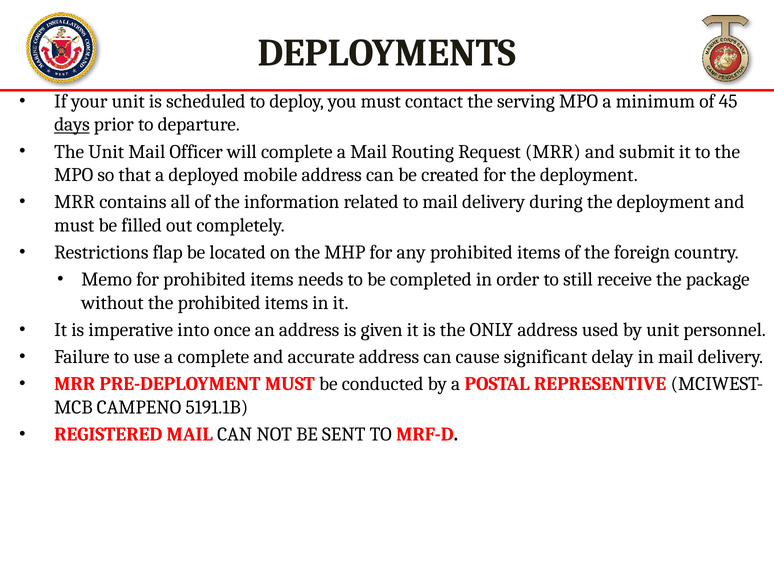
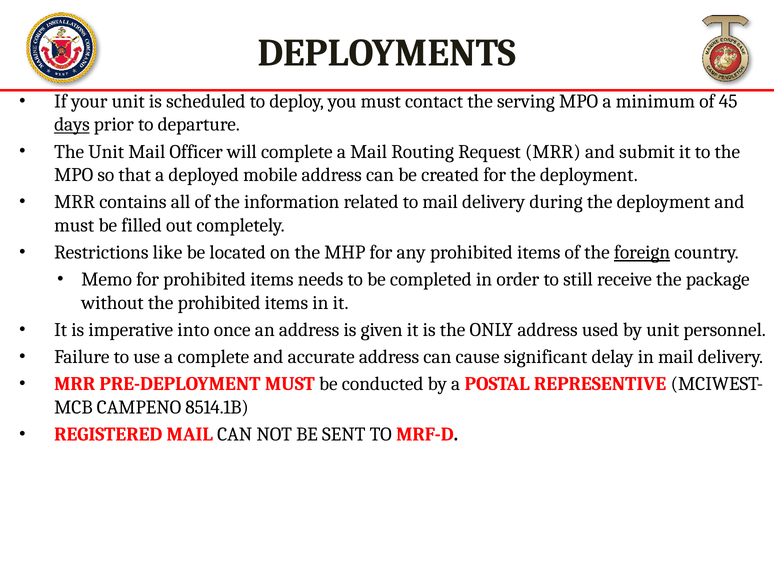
flap: flap -> like
foreign underline: none -> present
5191.1B: 5191.1B -> 8514.1B
